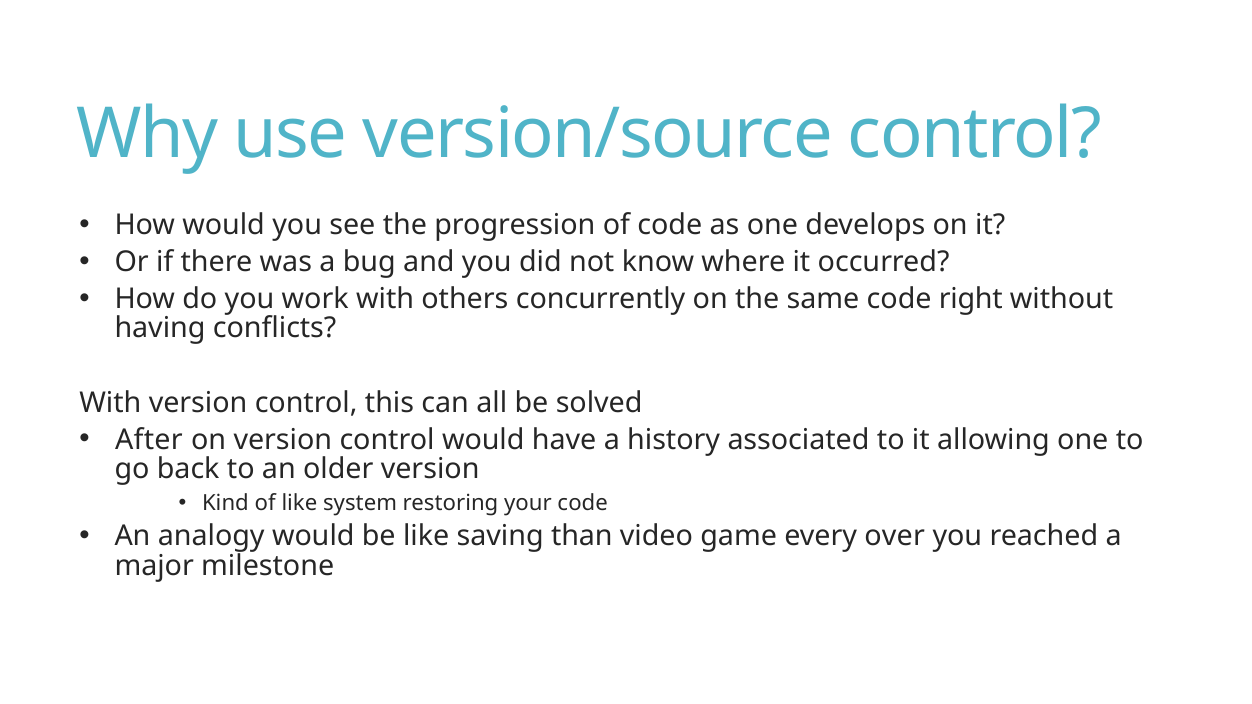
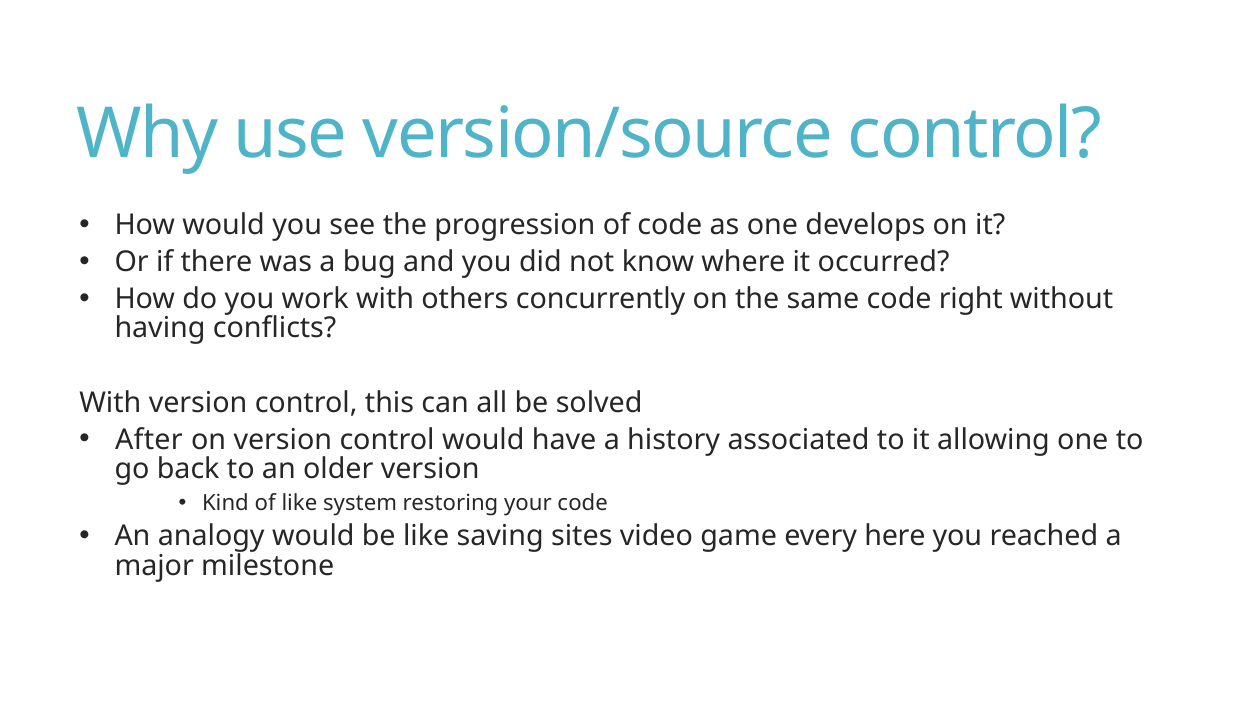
than: than -> sites
over: over -> here
